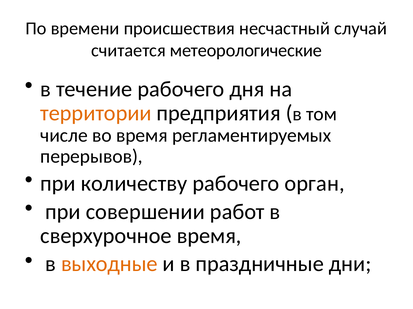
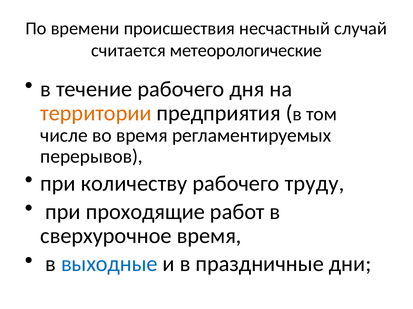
орган: орган -> труду
совершении: совершении -> проходящие
выходные colour: orange -> blue
